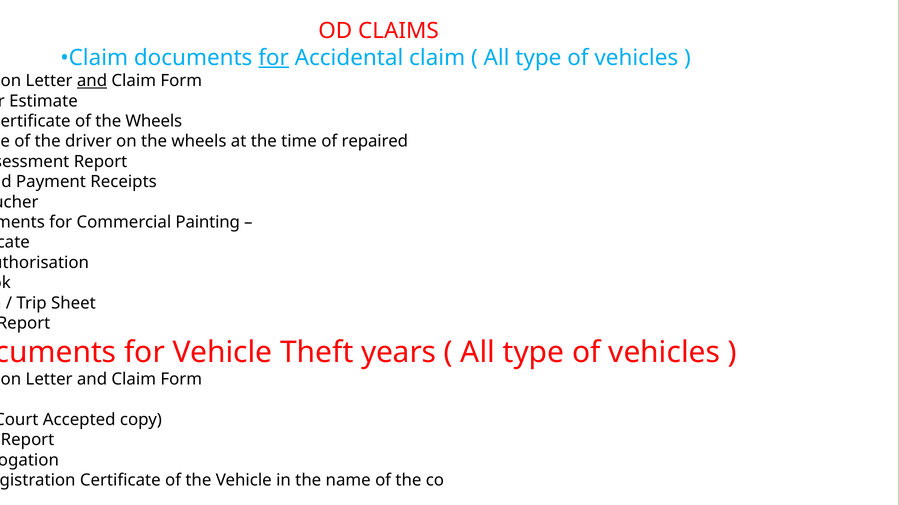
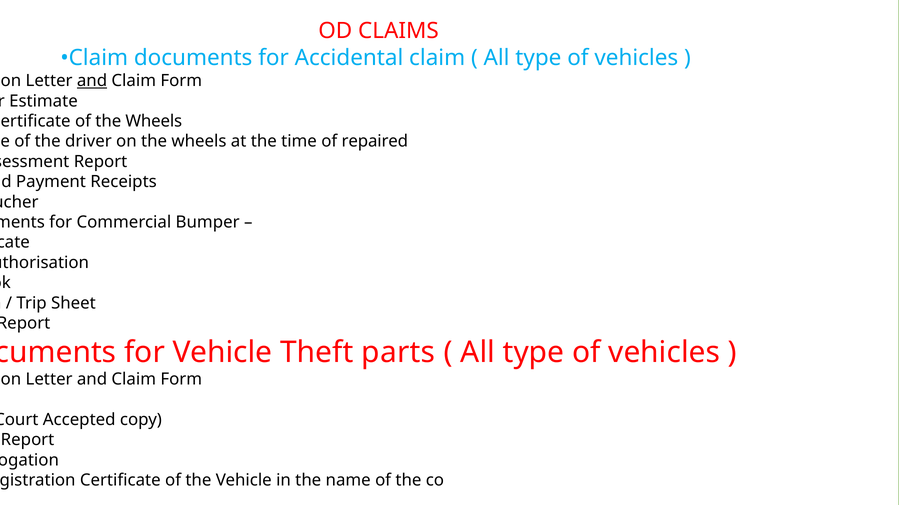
for at (274, 58) underline: present -> none
Painting: Painting -> Bumper
years: years -> parts
